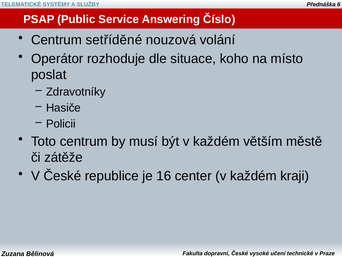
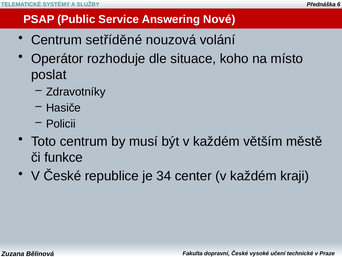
Číslo: Číslo -> Nové
zátěže: zátěže -> funkce
16: 16 -> 34
